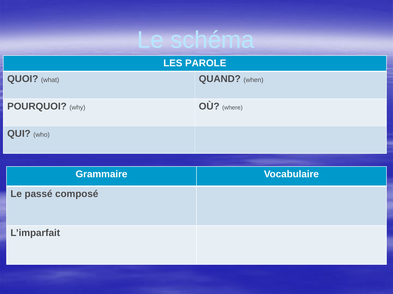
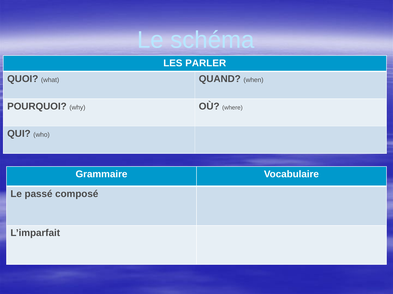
PAROLE: PAROLE -> PARLER
